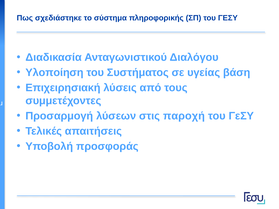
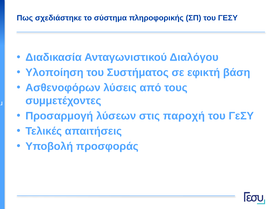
υγείας: υγείας -> εφικτή
Επιχειρησιακή: Επιχειρησιακή -> Ασθενοφόρων
